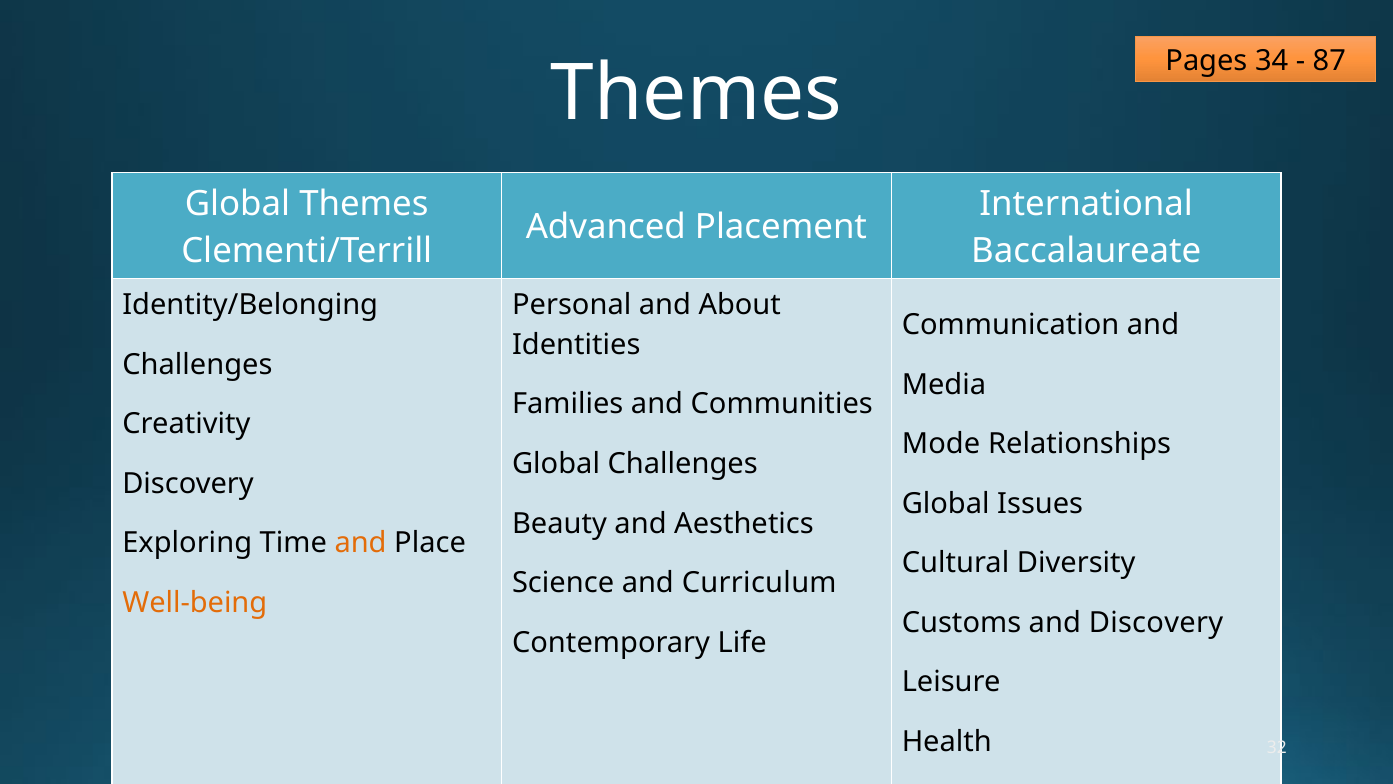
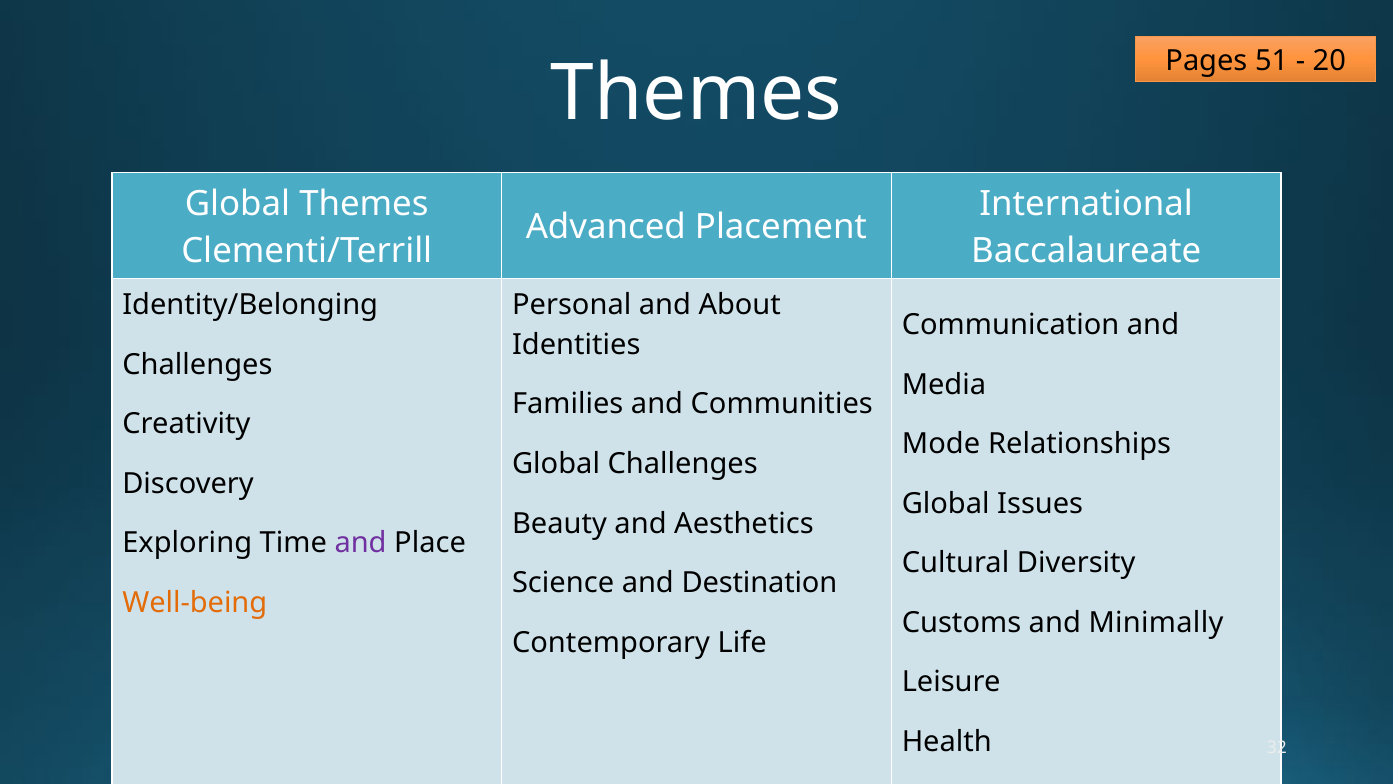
34: 34 -> 51
87: 87 -> 20
and at (361, 543) colour: orange -> purple
Curriculum: Curriculum -> Destination
and Discovery: Discovery -> Minimally
